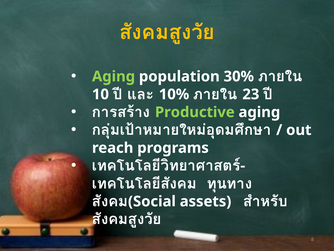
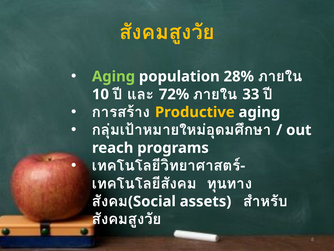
30%: 30% -> 28%
10%: 10% -> 72%
23: 23 -> 33
Productive colour: light green -> yellow
